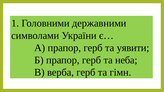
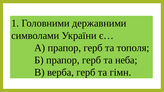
уявити: уявити -> тополя
